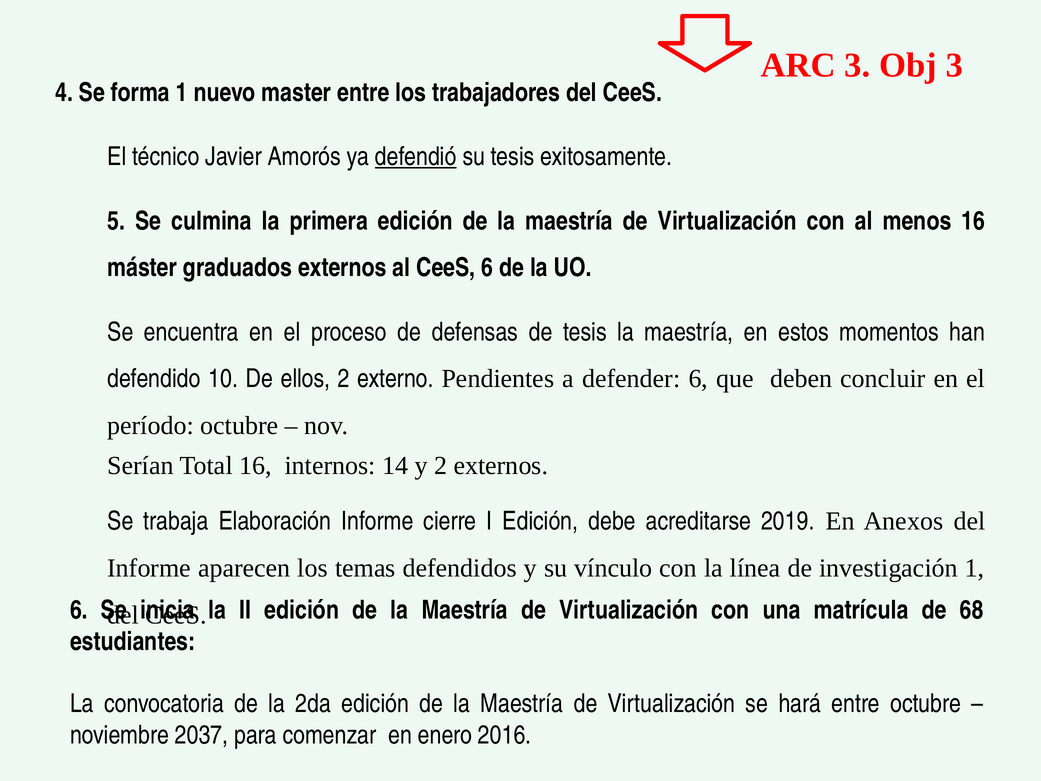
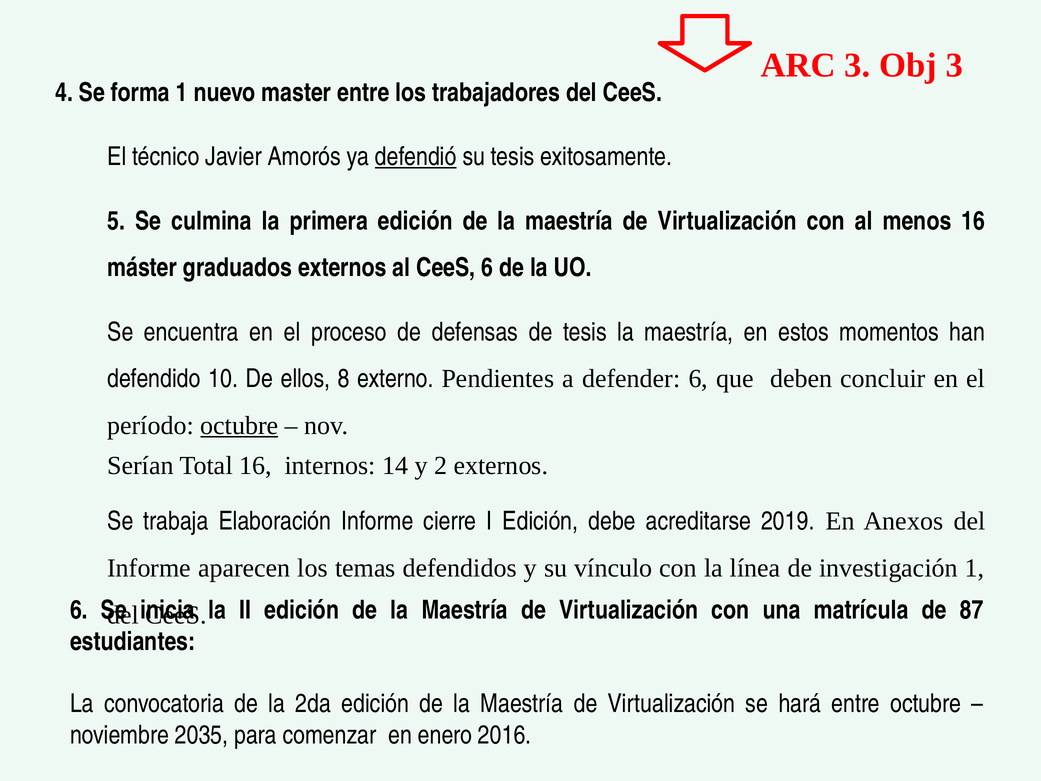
ellos 2: 2 -> 8
octubre at (239, 426) underline: none -> present
68: 68 -> 87
2037: 2037 -> 2035
